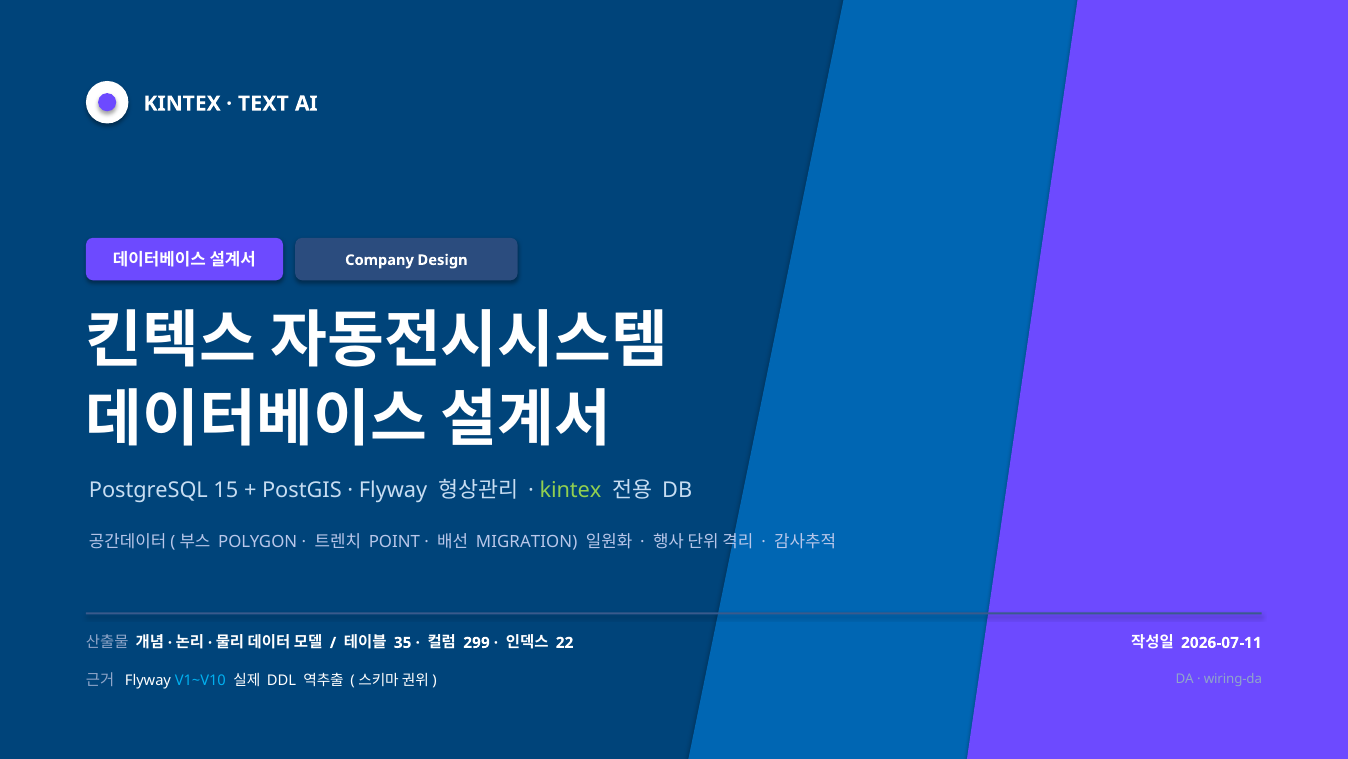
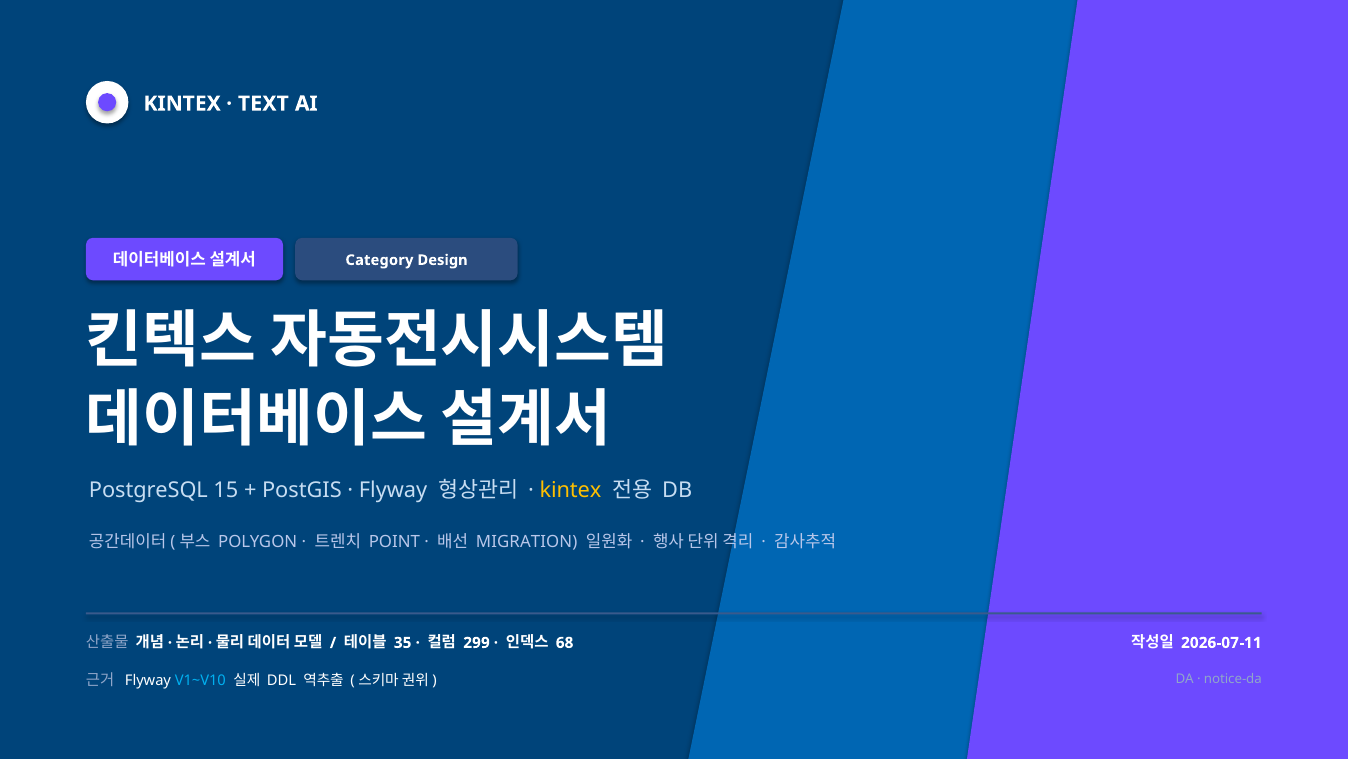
Company: Company -> Category
kintex at (570, 490) colour: light green -> yellow
22: 22 -> 68
wiring-da: wiring-da -> notice-da
